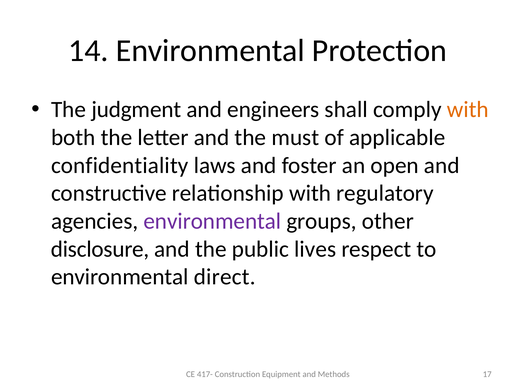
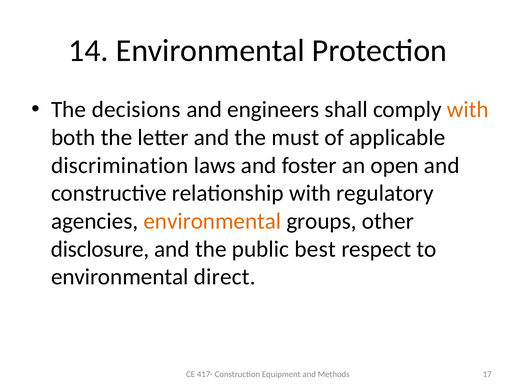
judgment: judgment -> decisions
confidentiality: confidentiality -> discrimination
environmental at (212, 221) colour: purple -> orange
lives: lives -> best
